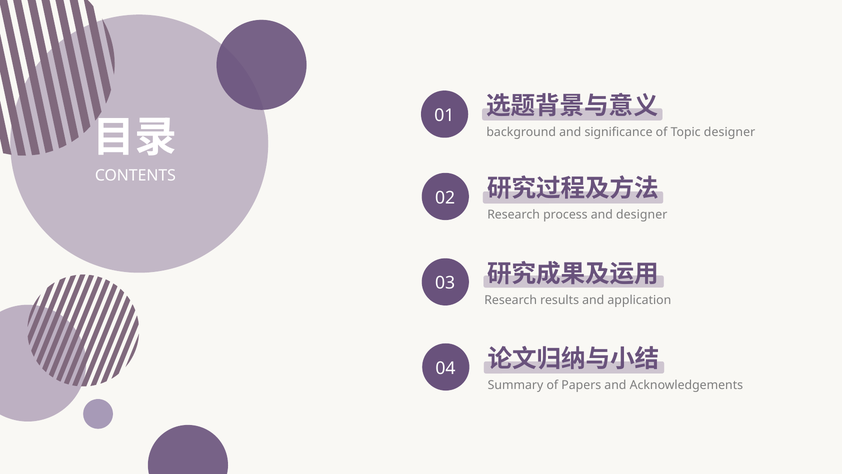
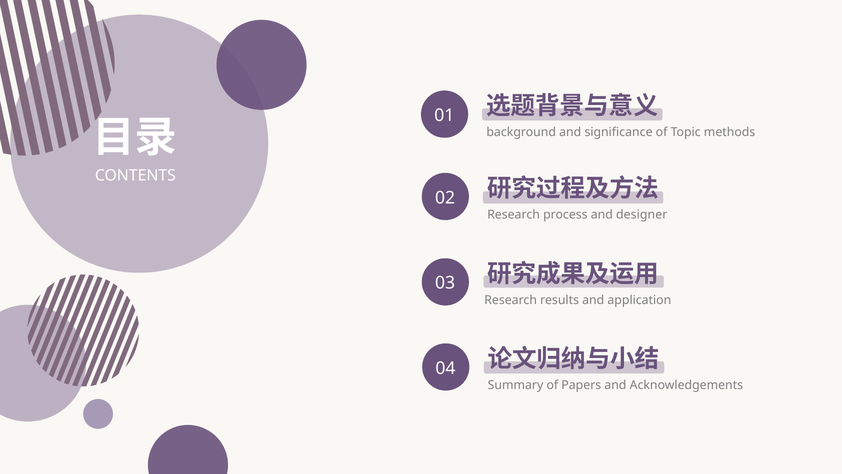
Topic designer: designer -> methods
